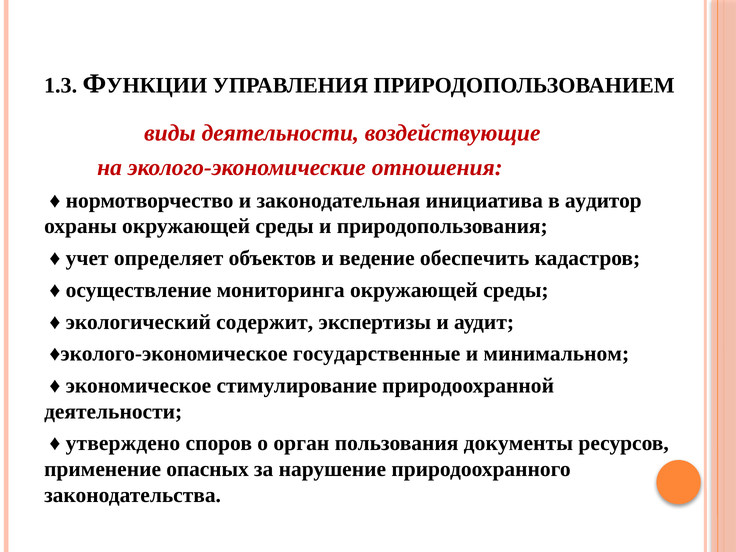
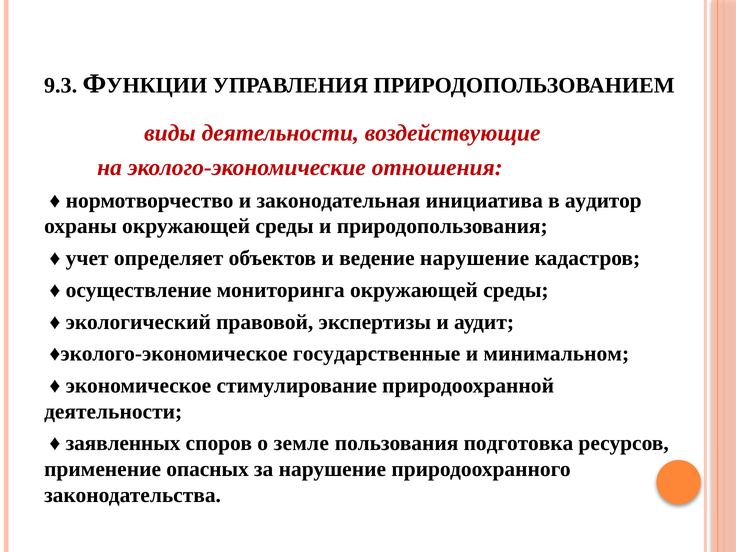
1.3: 1.3 -> 9.3
ведение обеспечить: обеспечить -> нарушение
содержит: содержит -> правовой
утверждено: утверждено -> заявленных
орган: орган -> земле
документы: документы -> подготовка
